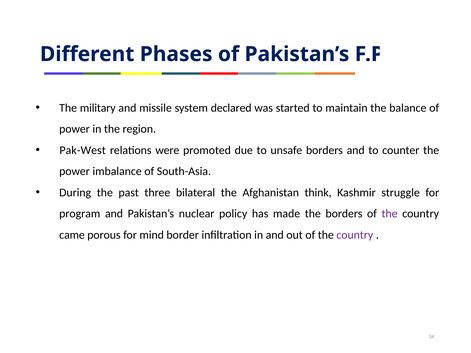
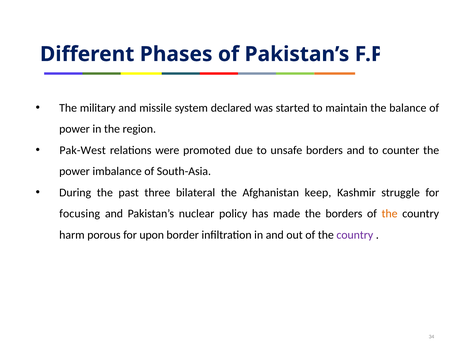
think: think -> keep
program: program -> focusing
the at (390, 214) colour: purple -> orange
came: came -> harm
mind: mind -> upon
